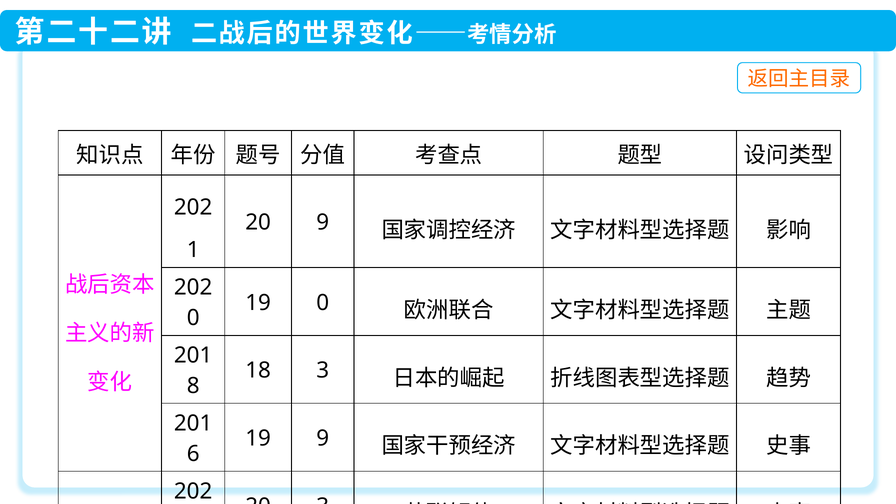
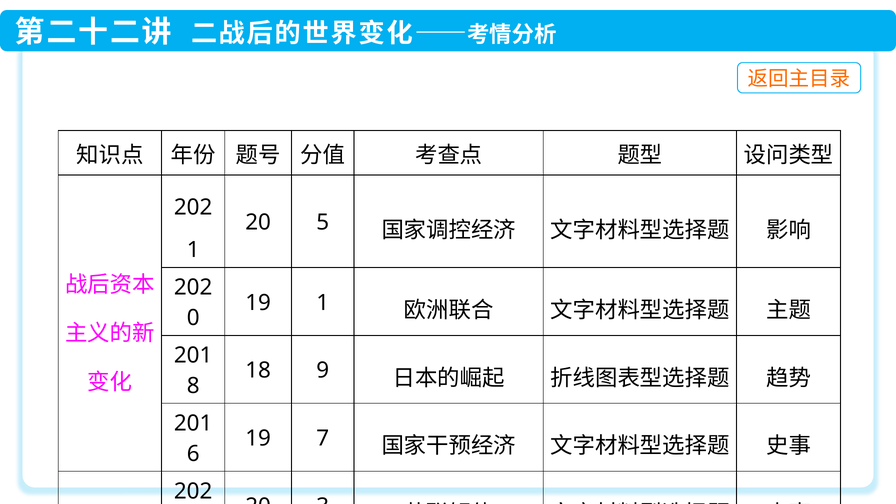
20 9: 9 -> 5
19 0: 0 -> 1
18 3: 3 -> 9
19 9: 9 -> 7
